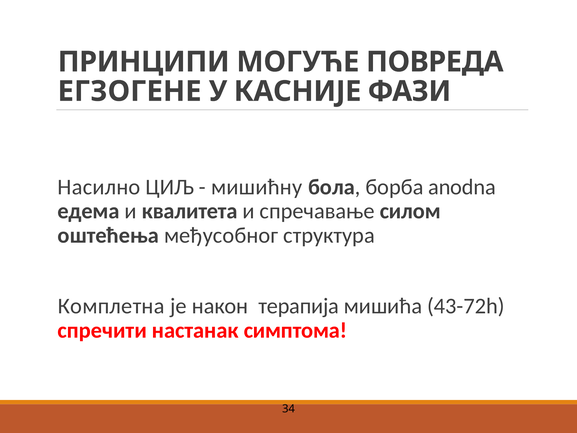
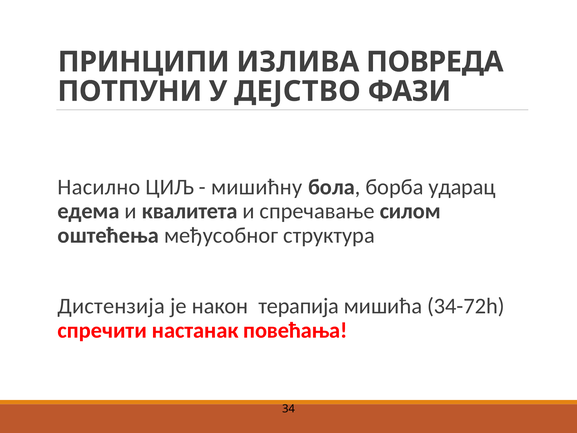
МОГУЋЕ: МОГУЋЕ -> ИЗЛИВА
ЕГЗОГЕНЕ: ЕГЗОГЕНЕ -> ПОТПУНИ
КАСНИЈЕ: КАСНИЈЕ -> ДЕЈСТВО
anodna: anodna -> ударац
Комплетна: Комплетна -> Дистензија
43-72h: 43-72h -> 34-72h
симптома: симптома -> повећања
